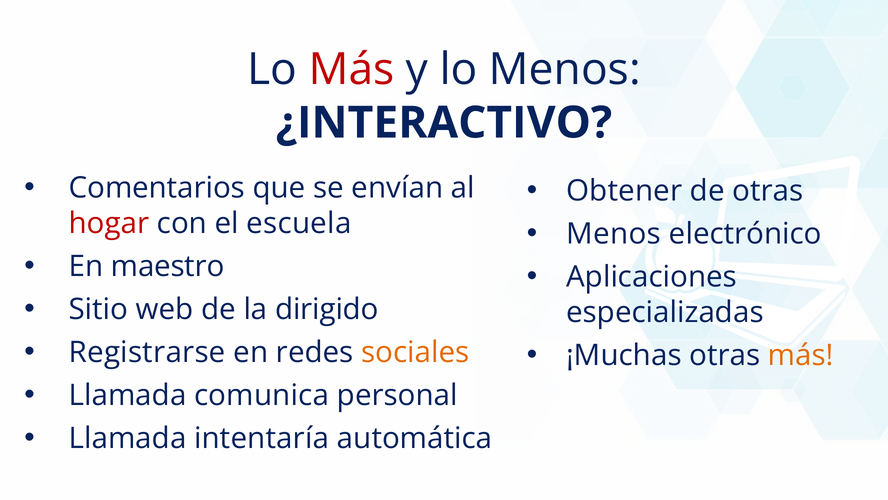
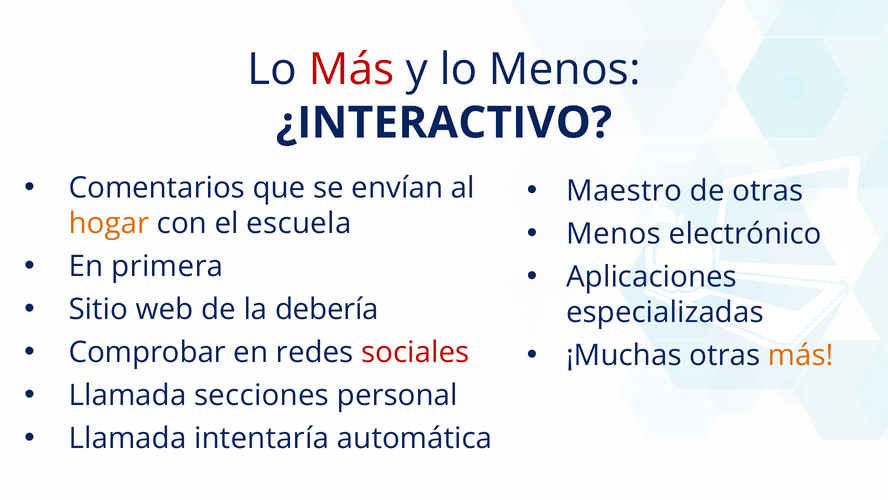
Obtener: Obtener -> Maestro
hogar colour: red -> orange
maestro: maestro -> primera
dirigido: dirigido -> debería
Registrarse: Registrarse -> Comprobar
sociales colour: orange -> red
comunica: comunica -> secciones
